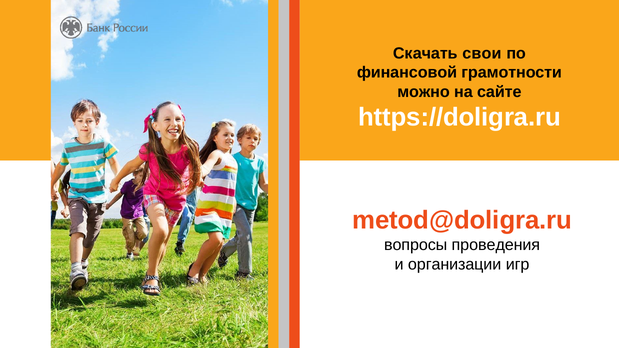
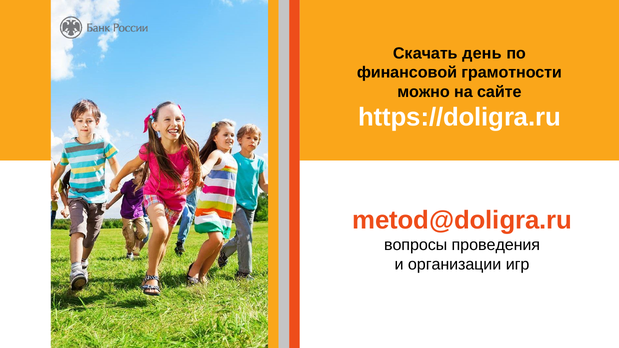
свои: свои -> день
